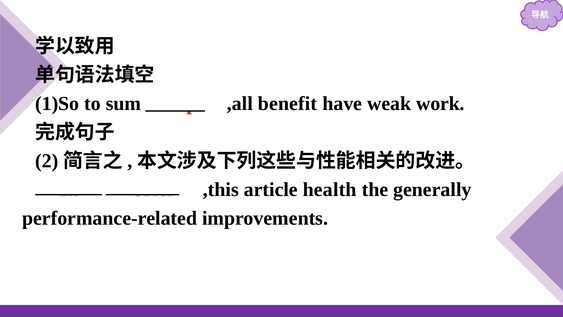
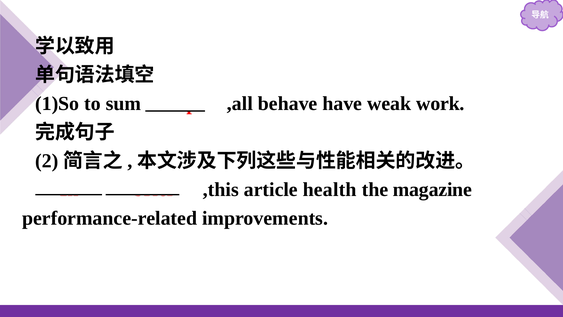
benefit: benefit -> behave
generally: generally -> magazine
